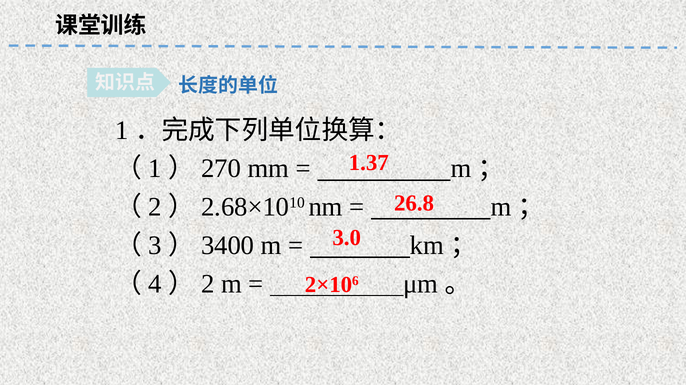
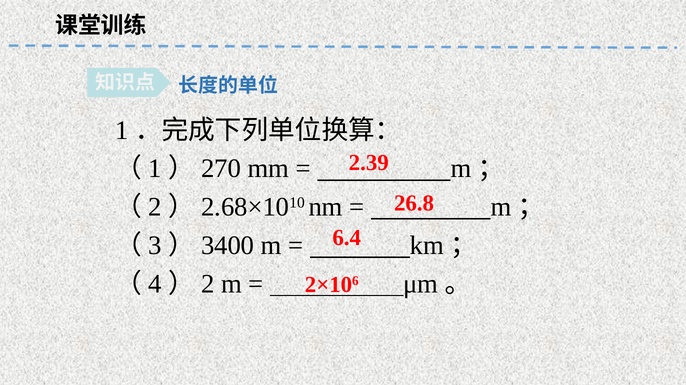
1.37: 1.37 -> 2.39
3.0: 3.0 -> 6.4
